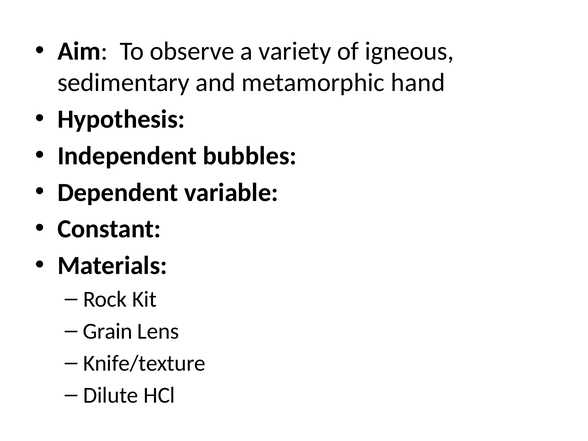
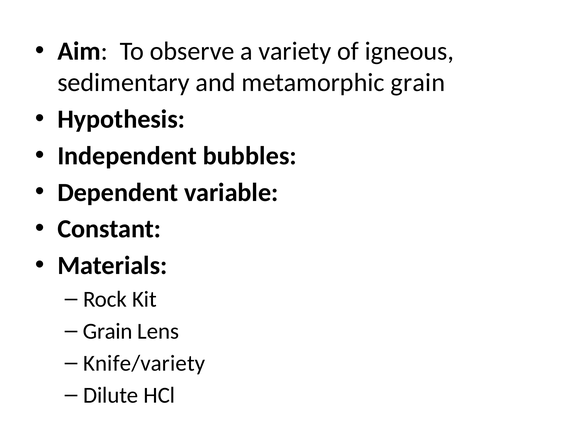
metamorphic hand: hand -> grain
Knife/texture: Knife/texture -> Knife/variety
